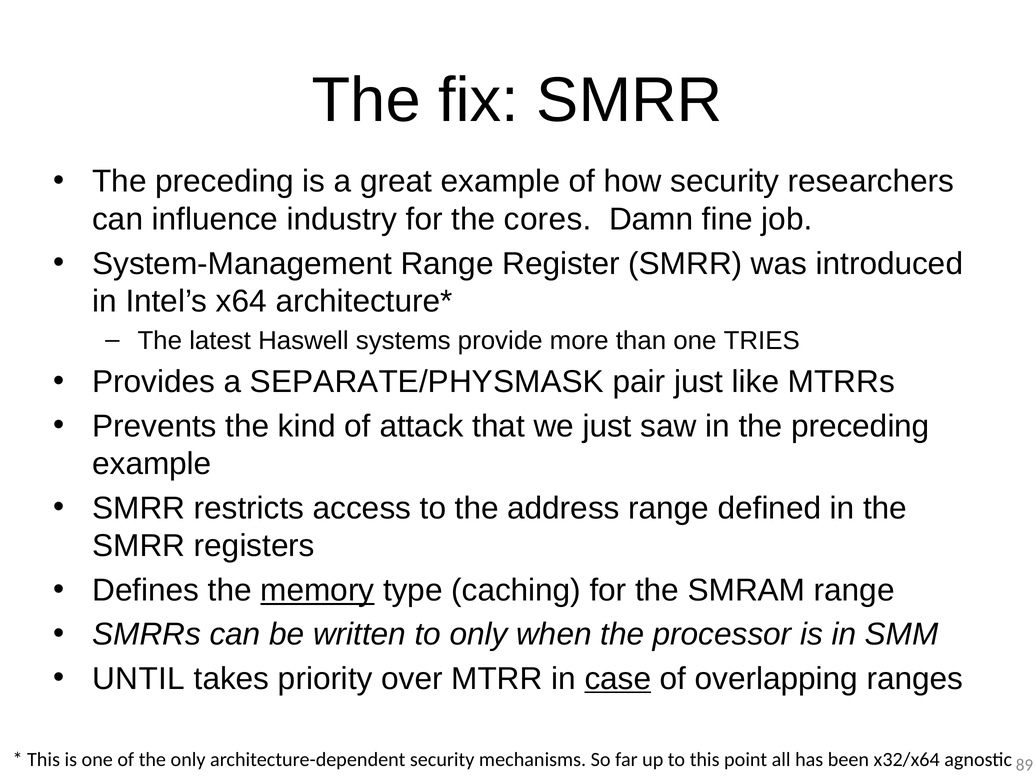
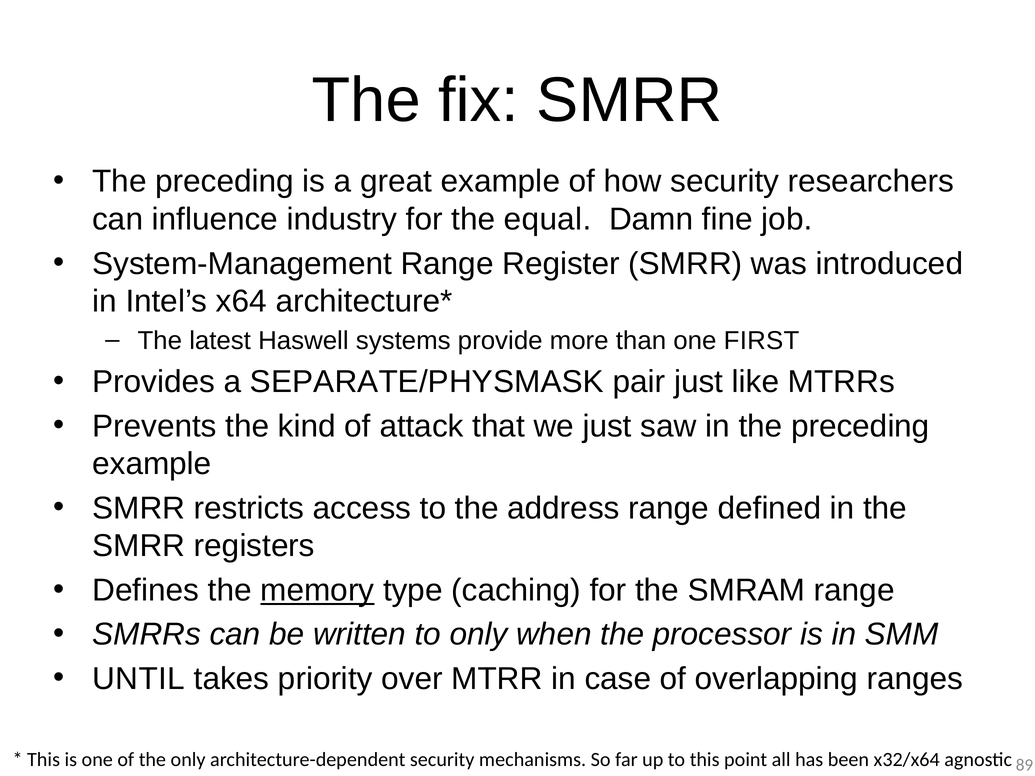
cores: cores -> equal
TRIES: TRIES -> FIRST
case underline: present -> none
